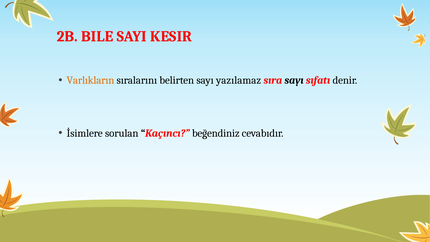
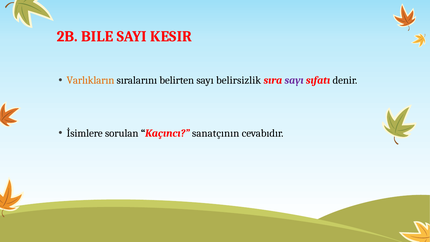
yazılamaz: yazılamaz -> belirsizlik
sayı at (294, 80) colour: black -> purple
beğendiniz: beğendiniz -> sanatçının
